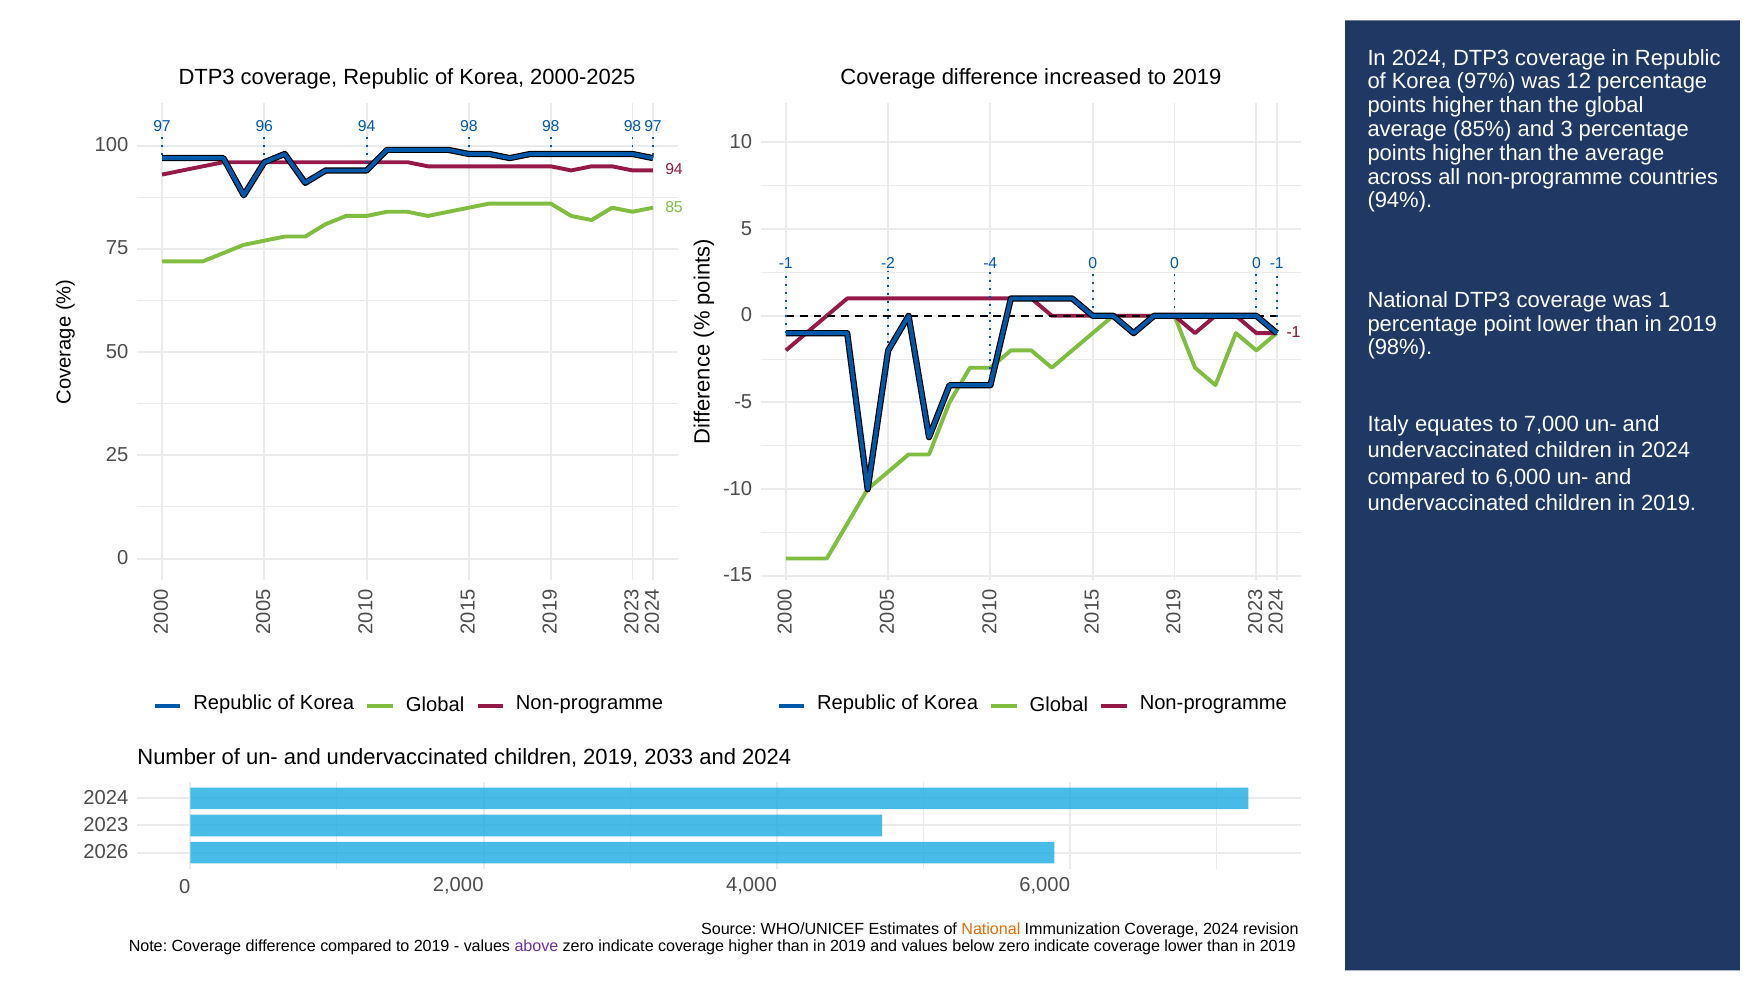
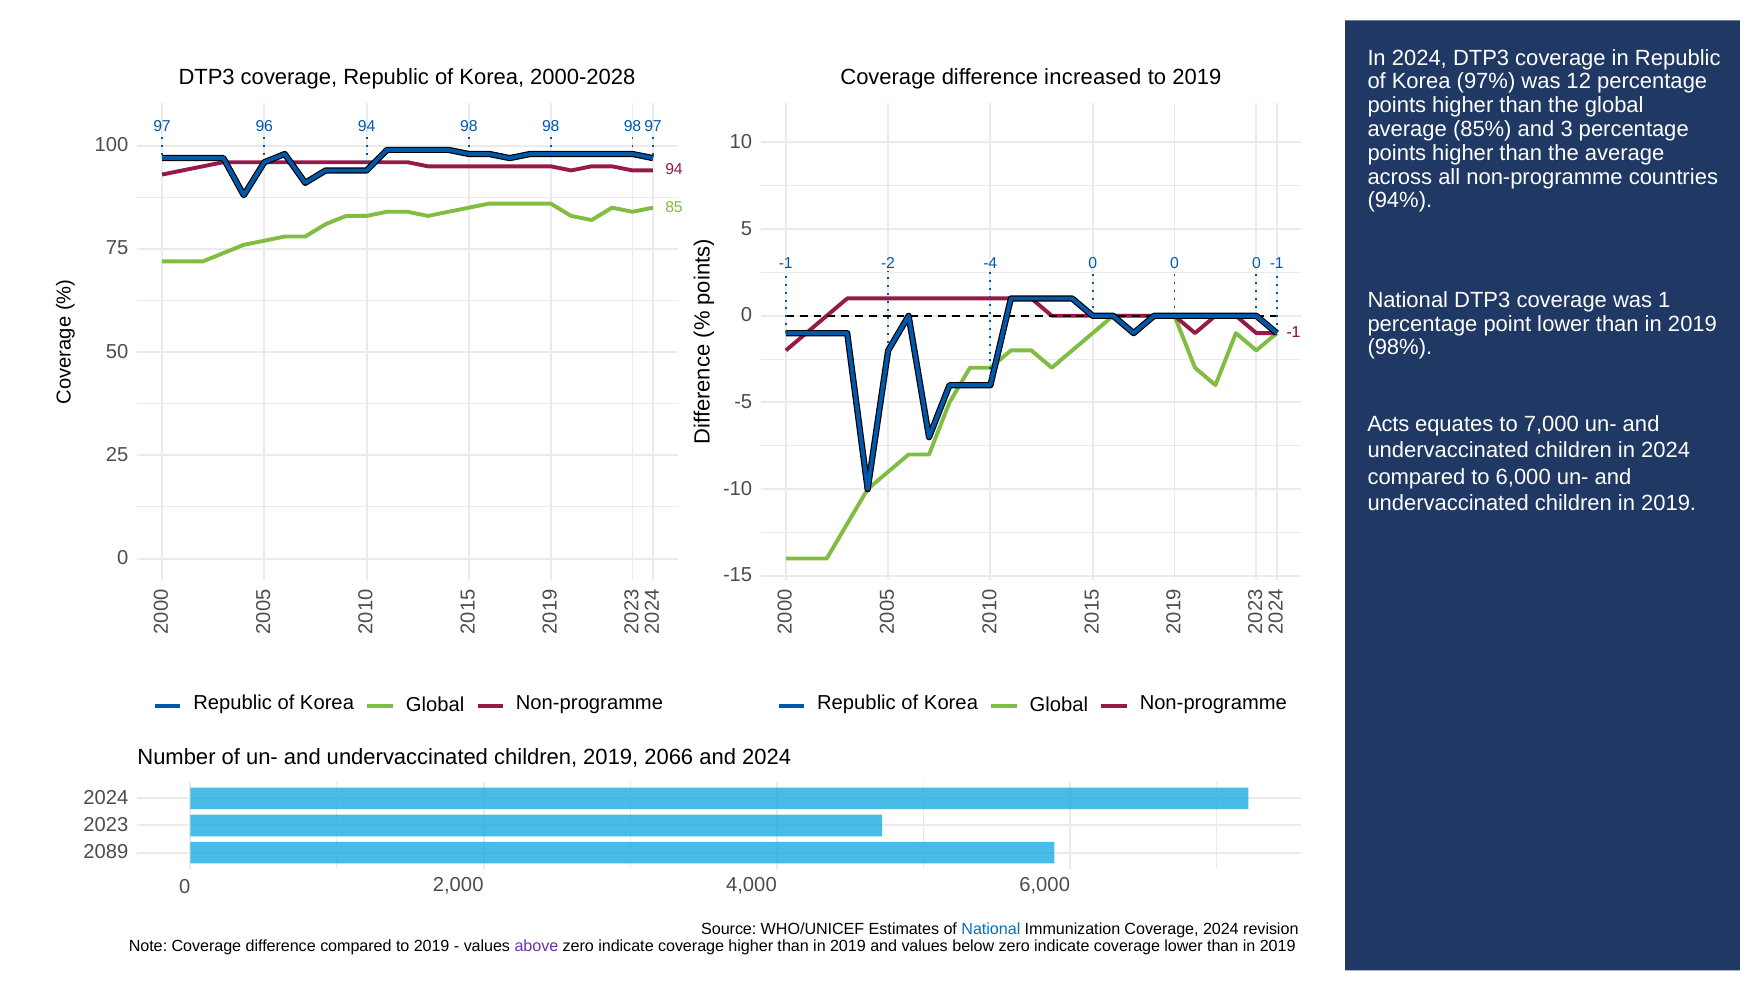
2000-2025: 2000-2025 -> 2000-2028
Italy: Italy -> Acts
2033: 2033 -> 2066
2026: 2026 -> 2089
National at (991, 929) colour: orange -> blue
